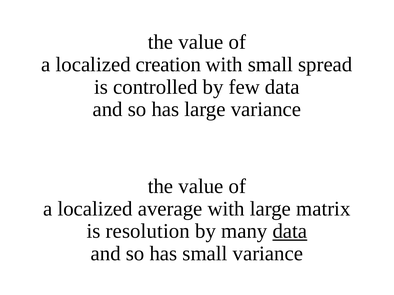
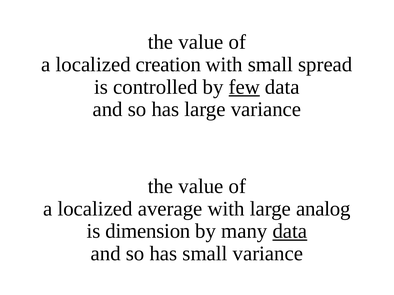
few underline: none -> present
matrix: matrix -> analog
resolution: resolution -> dimension
